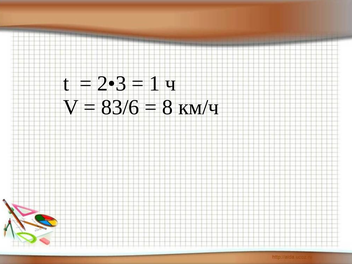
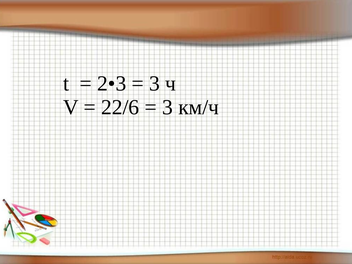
1 at (155, 84): 1 -> 3
83/6: 83/6 -> 22/6
8 at (167, 107): 8 -> 3
